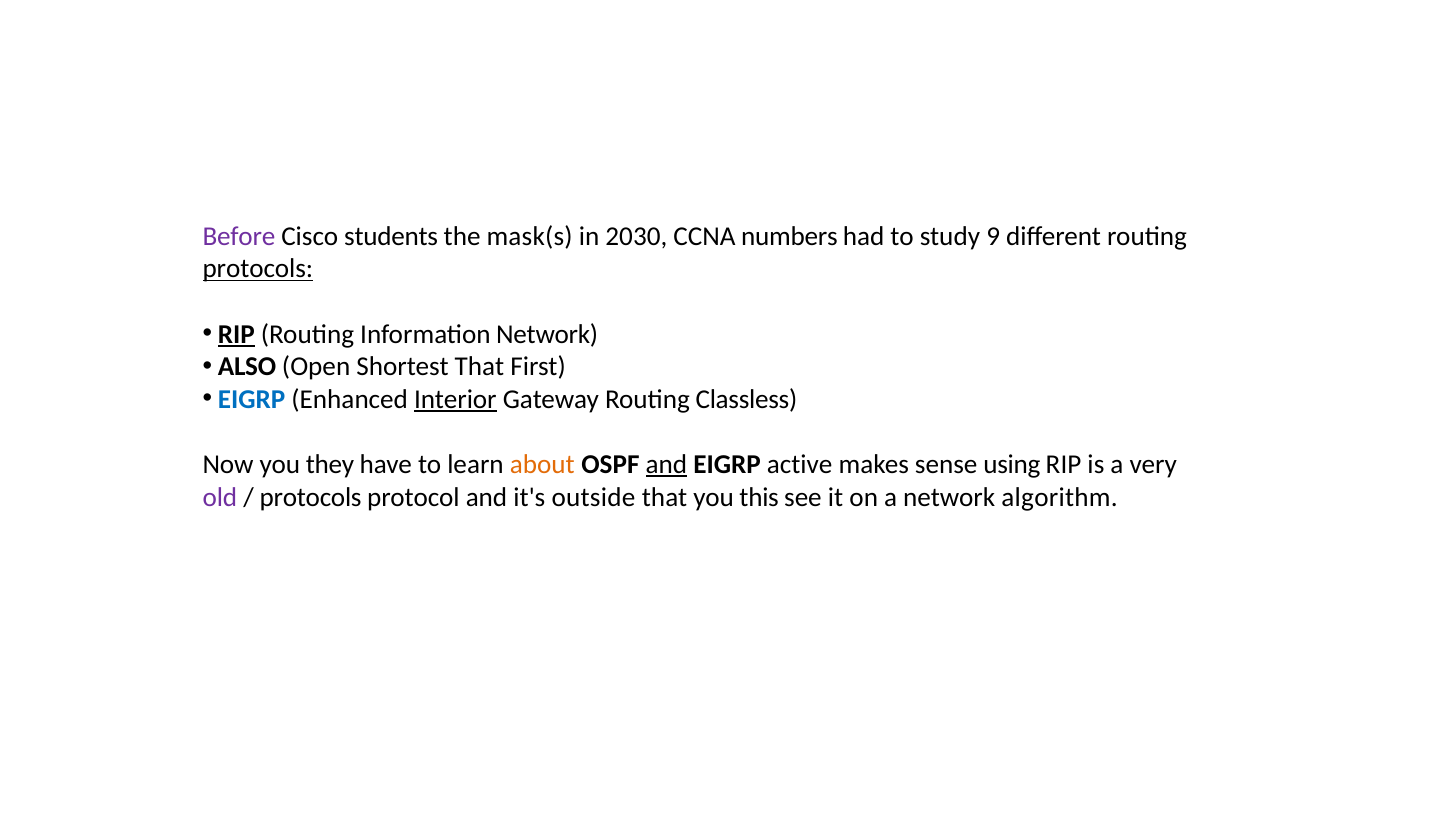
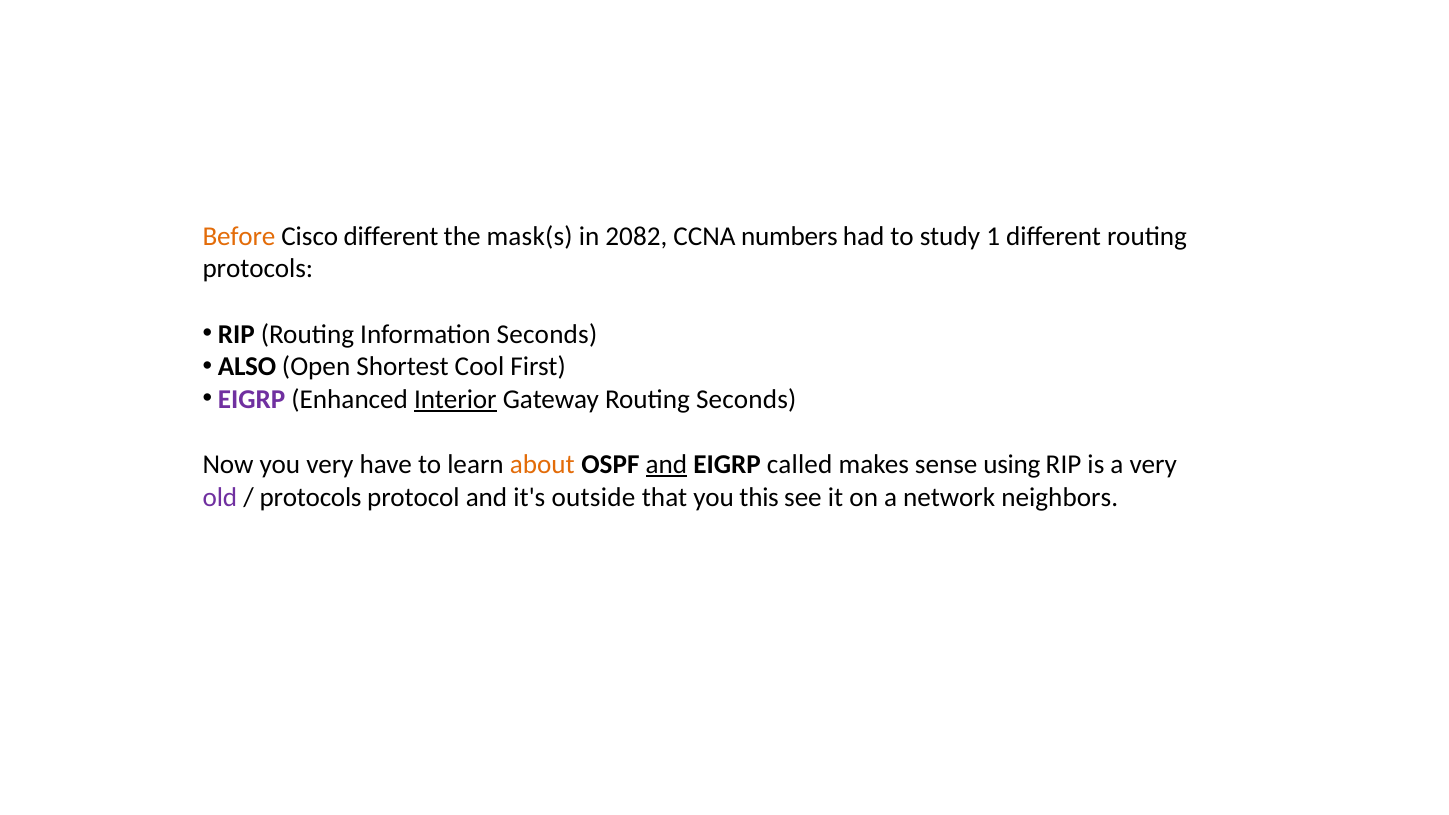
Before colour: purple -> orange
Cisco students: students -> different
2030: 2030 -> 2082
9: 9 -> 1
protocols at (258, 269) underline: present -> none
RIP at (236, 334) underline: present -> none
Information Network: Network -> Seconds
Shortest That: That -> Cool
EIGRP at (252, 399) colour: blue -> purple
Routing Classless: Classless -> Seconds
you they: they -> very
active: active -> called
algorithm: algorithm -> neighbors
